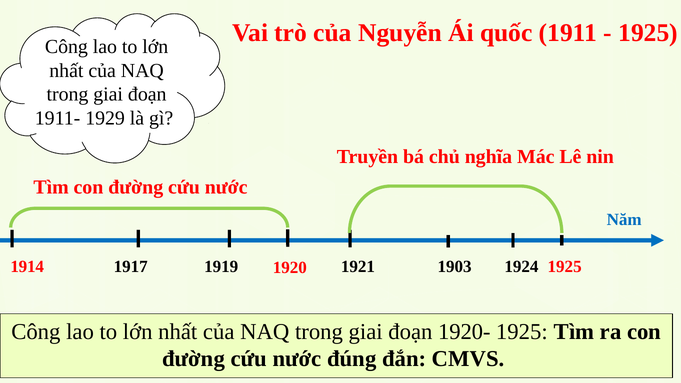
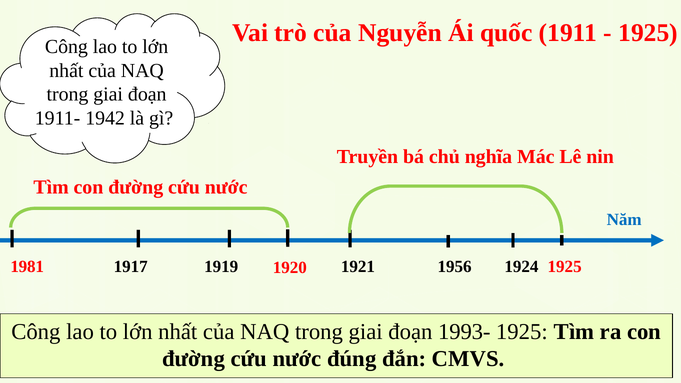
1929: 1929 -> 1942
1903: 1903 -> 1956
1914: 1914 -> 1981
1920-: 1920- -> 1993-
